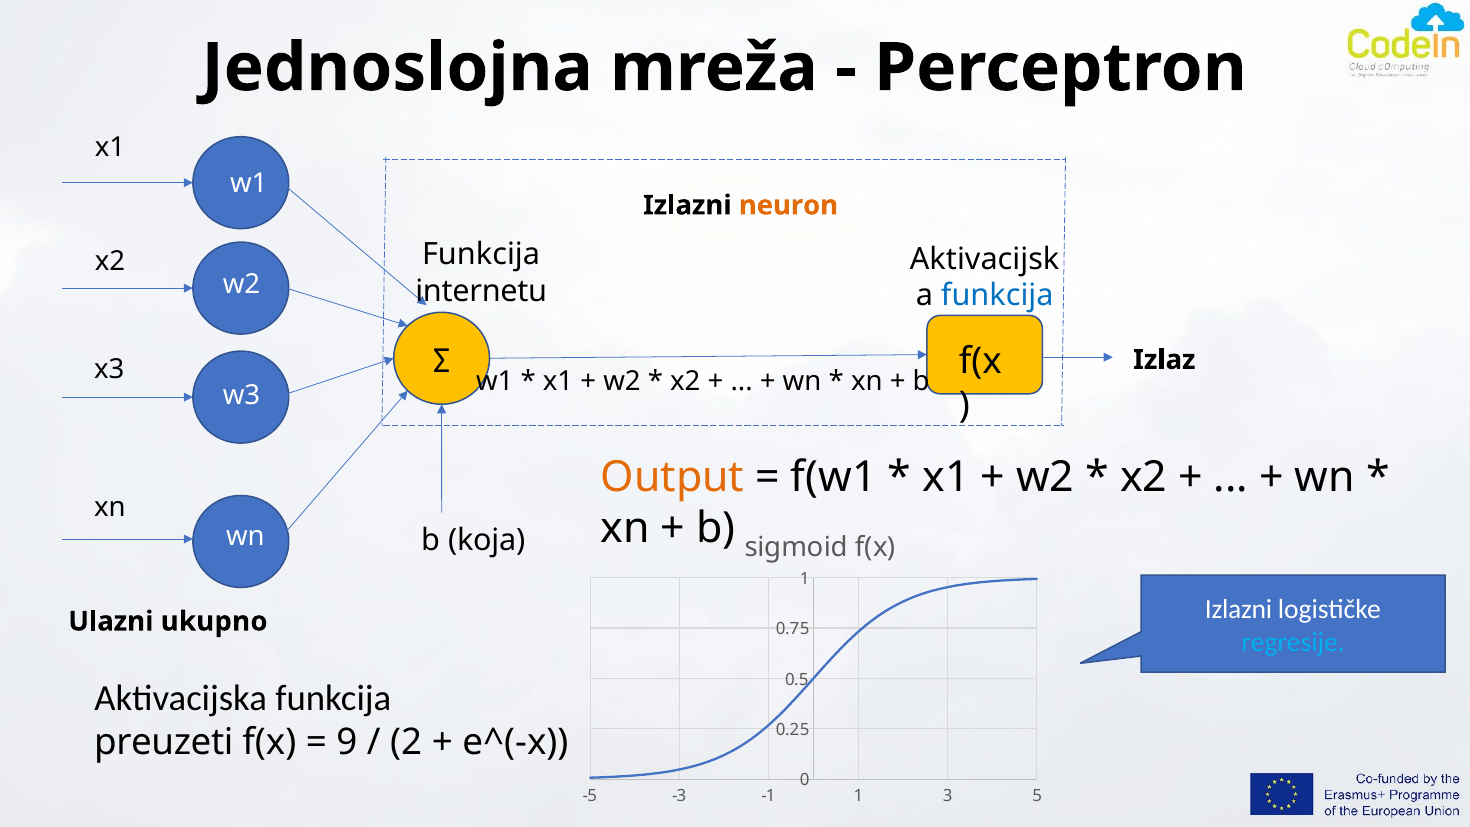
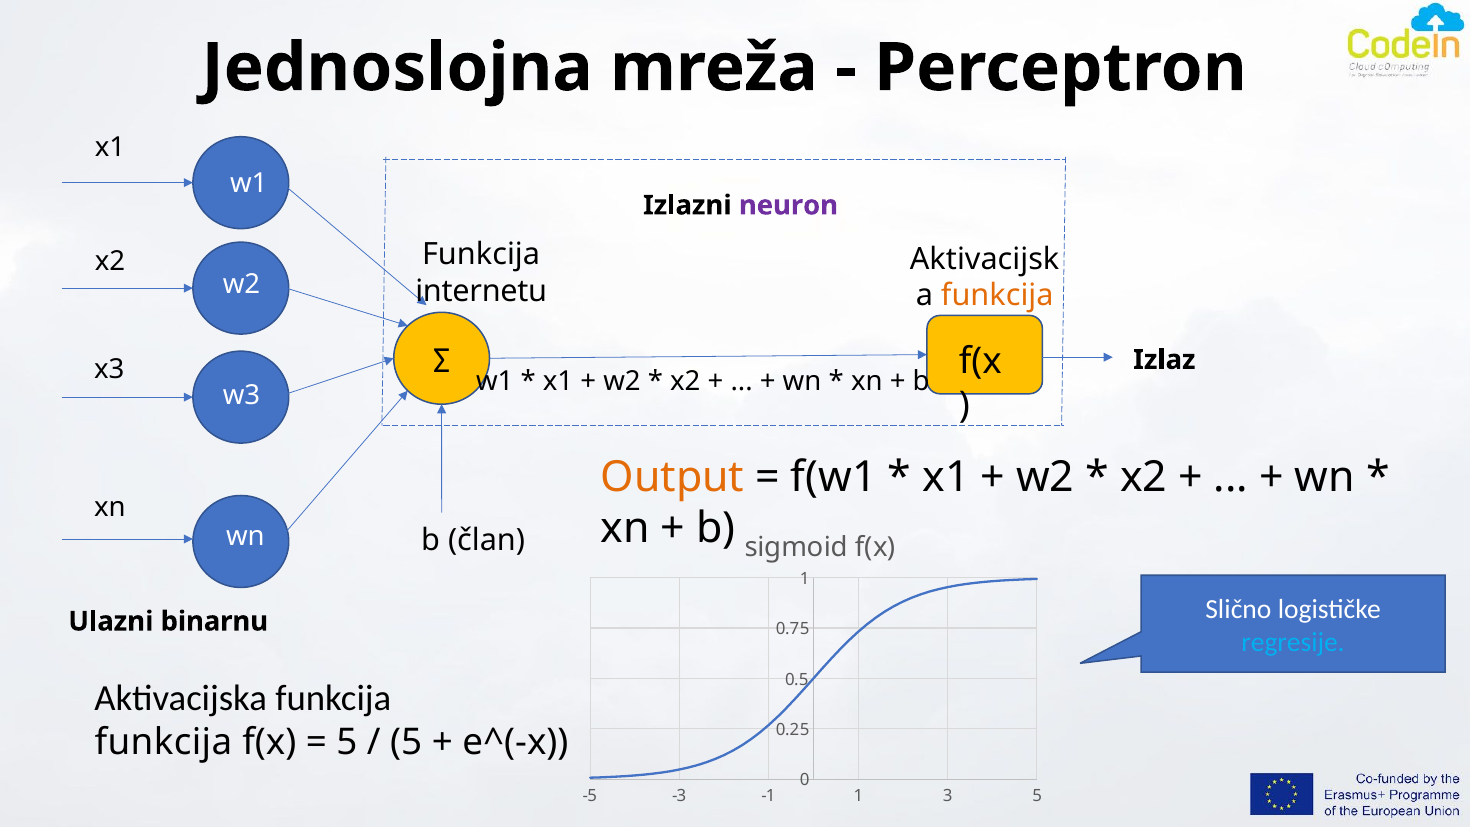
neuron colour: orange -> purple
funkcija at (997, 296) colour: blue -> orange
koja: koja -> član
Izlazni at (1239, 609): Izlazni -> Slično
ukupno: ukupno -> binarnu
preuzeti at (164, 742): preuzeti -> funkcija
9 at (347, 742): 9 -> 5
2 at (406, 742): 2 -> 5
